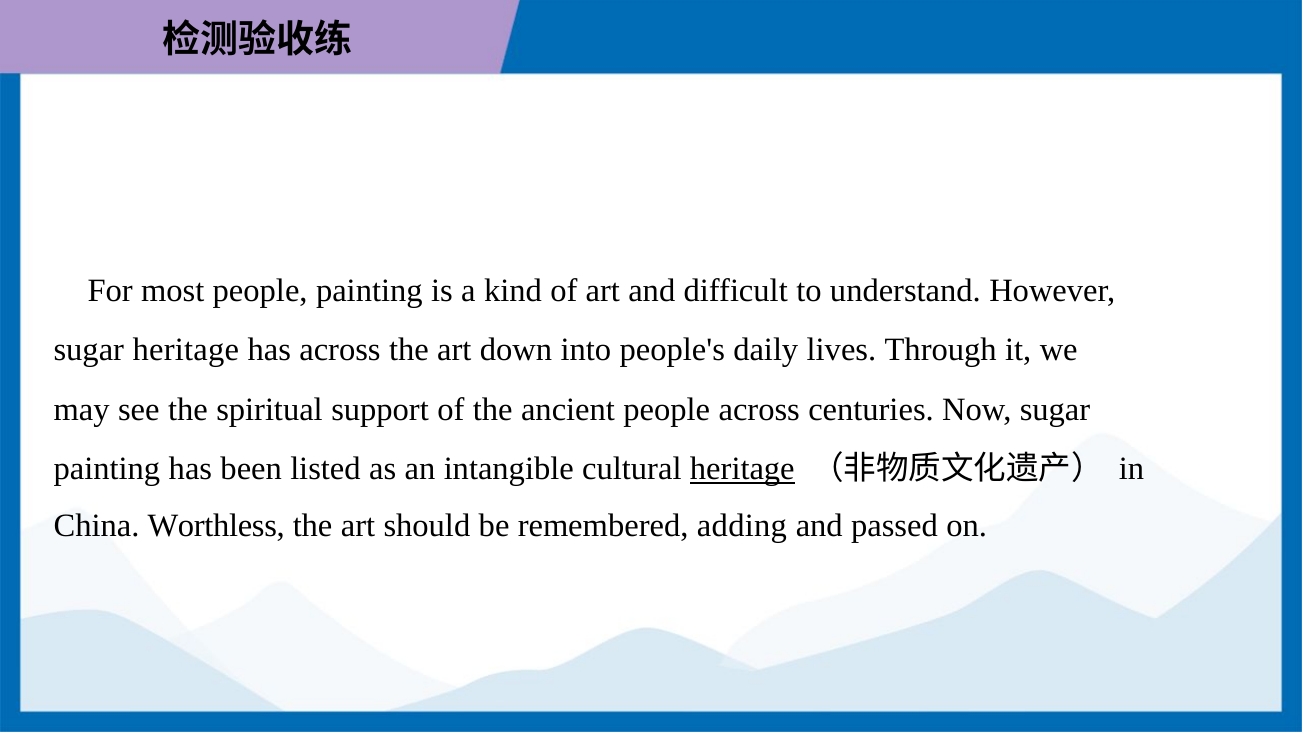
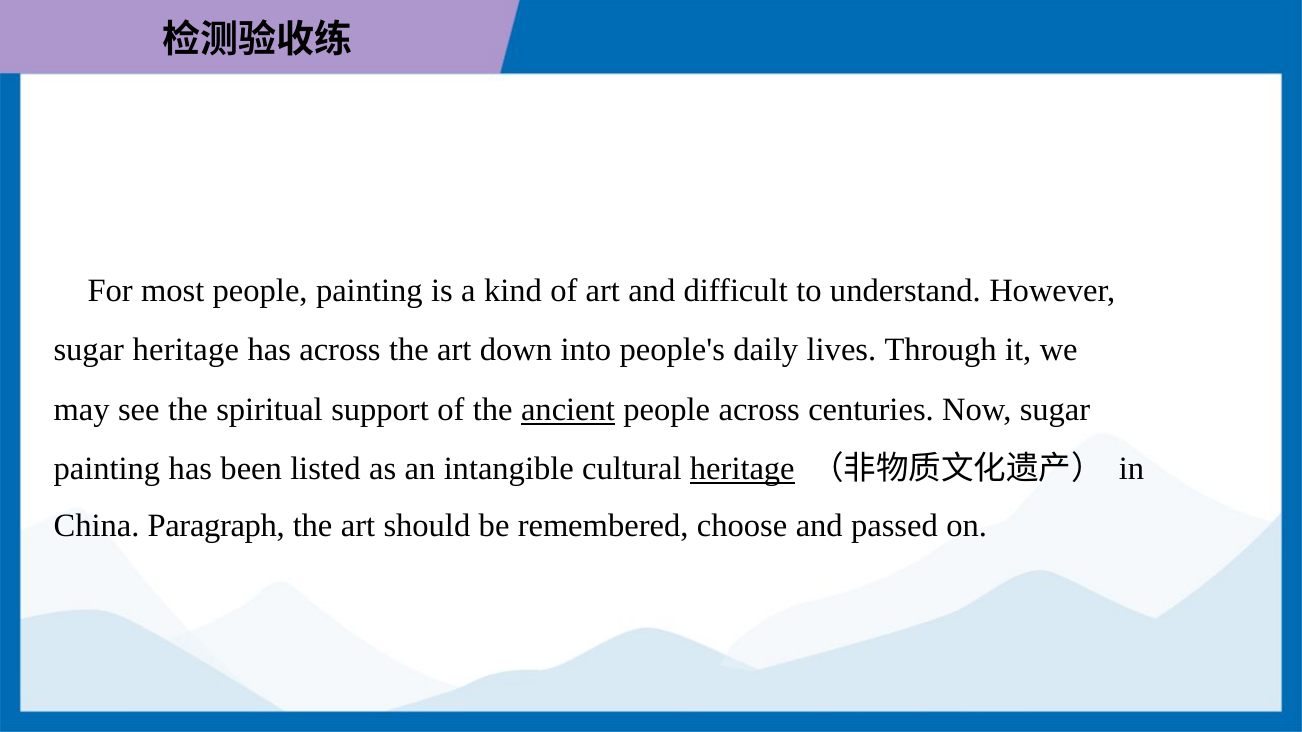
ancient underline: none -> present
Worthless: Worthless -> Paragraph
adding: adding -> choose
